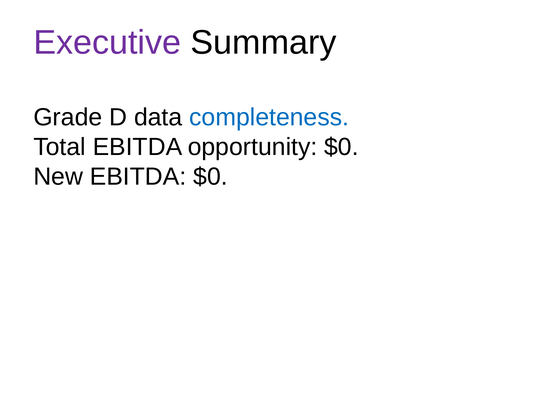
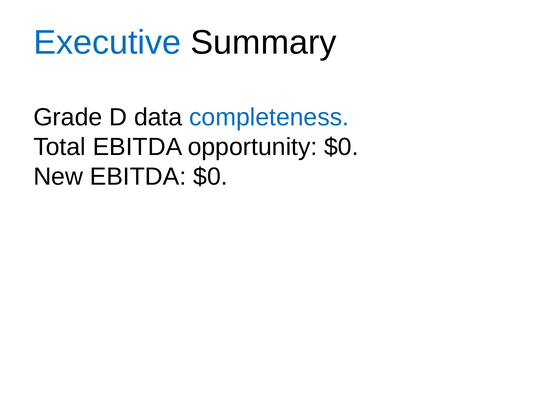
Executive colour: purple -> blue
